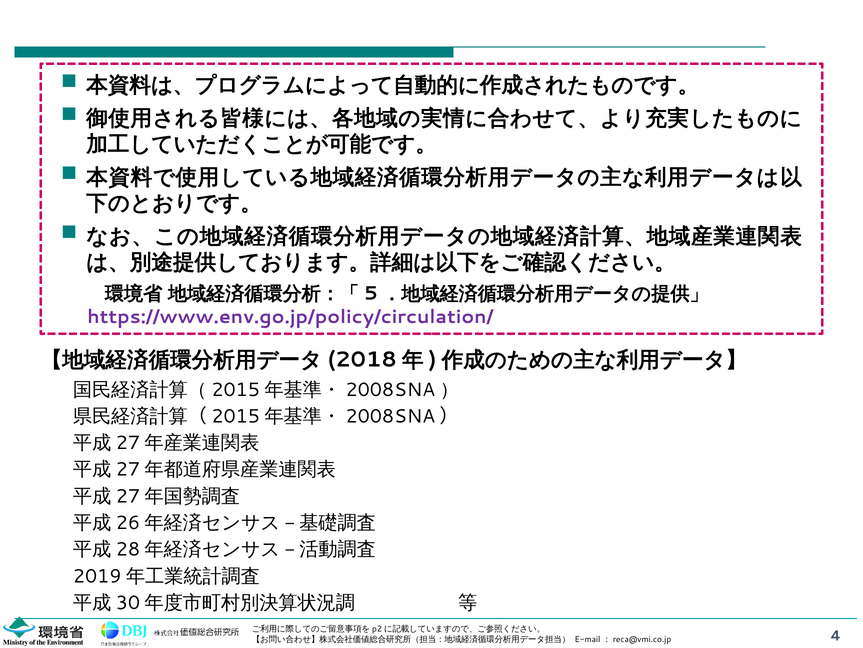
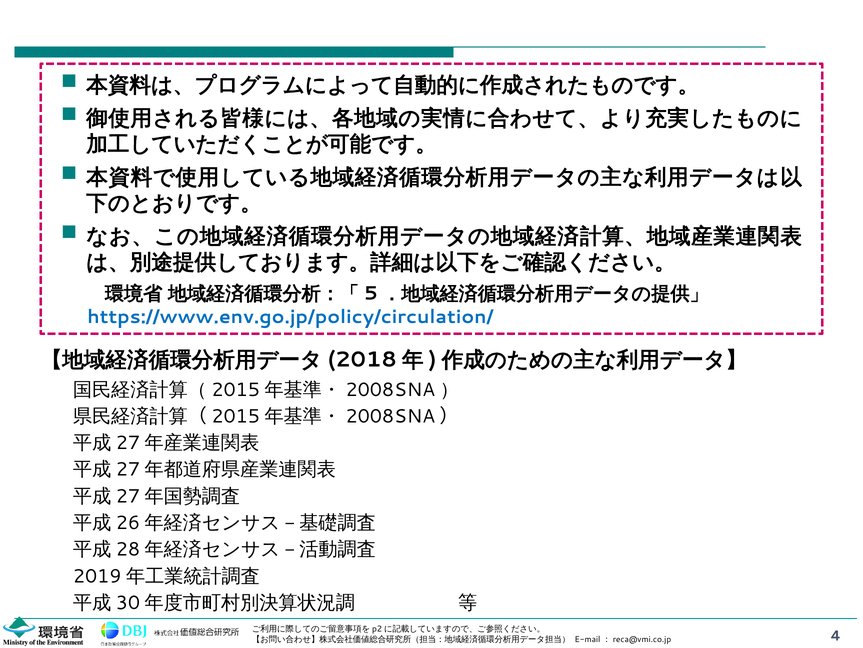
https://www.env.go.jp/policy/circulation/ colour: purple -> blue
